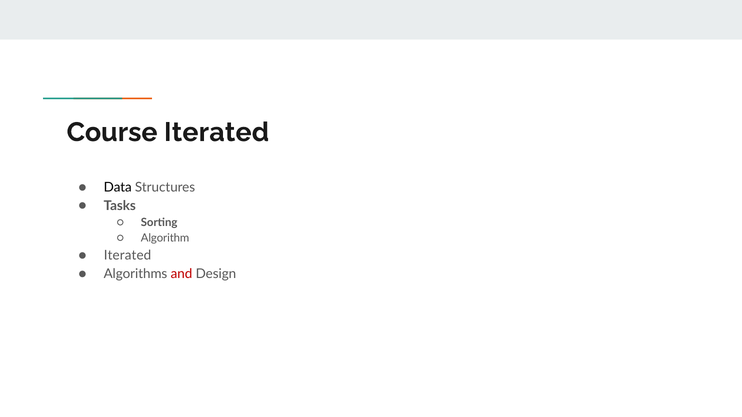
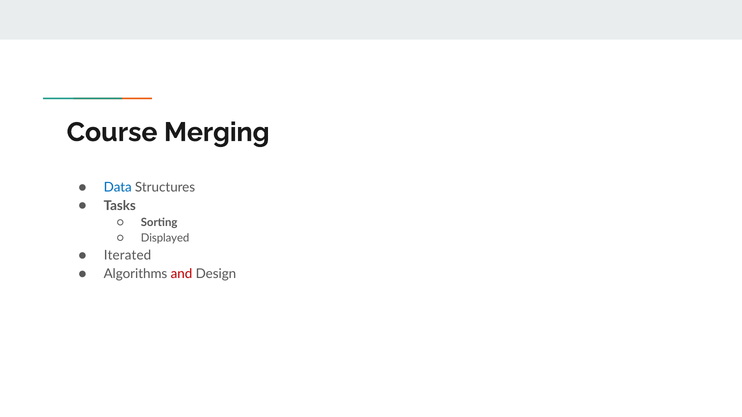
Course Iterated: Iterated -> Merging
Data colour: black -> blue
Algorithm: Algorithm -> Displayed
